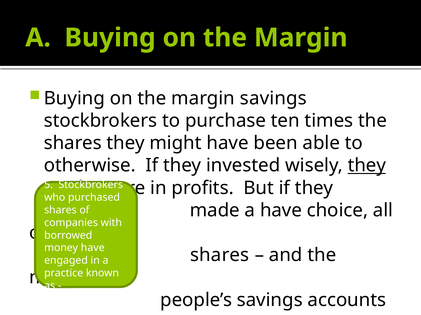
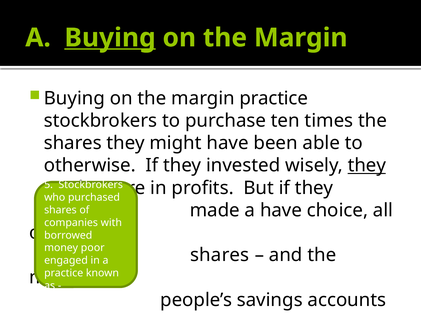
Buying at (110, 38) underline: none -> present
margin savings: savings -> practice
money have: have -> poor
